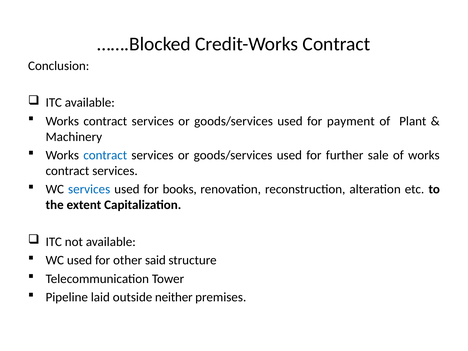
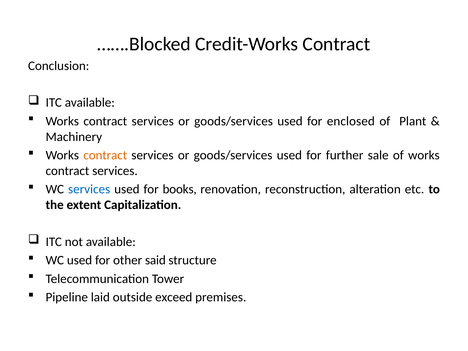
payment: payment -> enclosed
contract at (105, 155) colour: blue -> orange
neither: neither -> exceed
